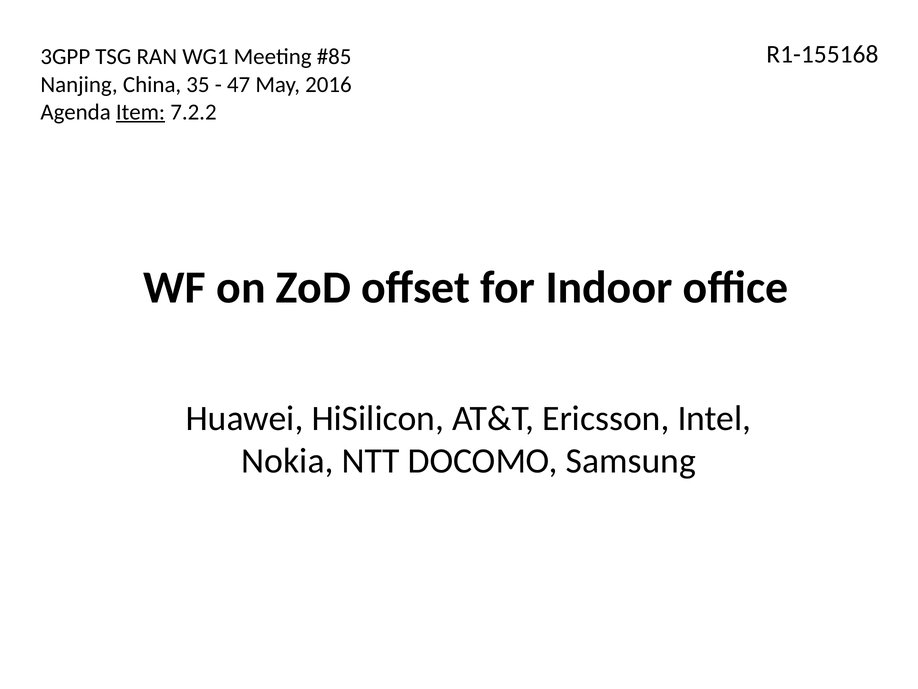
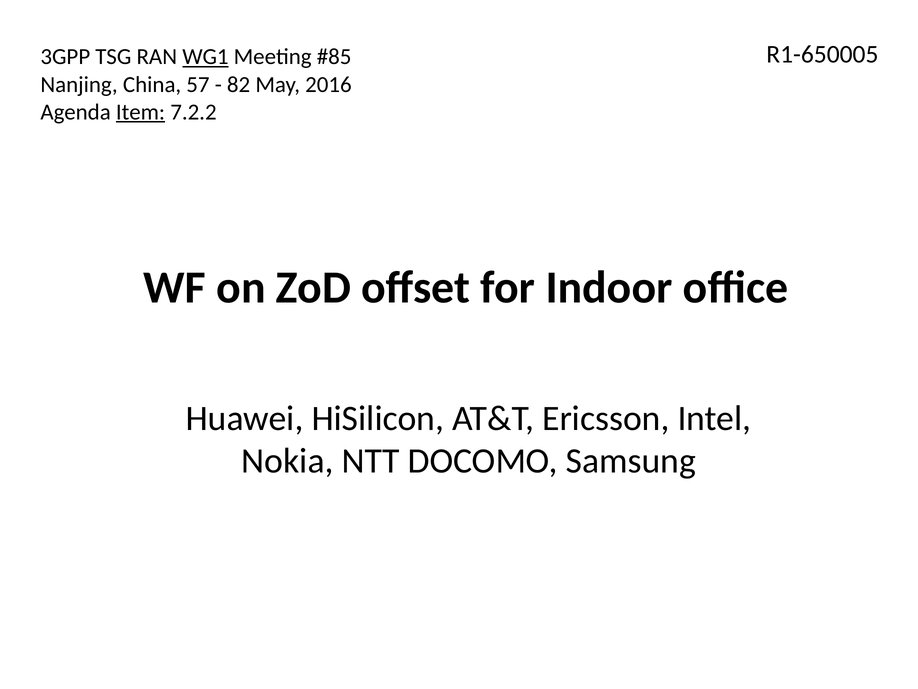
R1-155168: R1-155168 -> R1-650005
WG1 underline: none -> present
35: 35 -> 57
47: 47 -> 82
